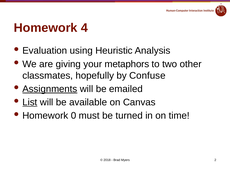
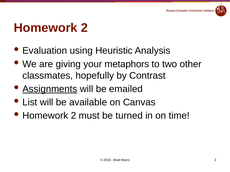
4 at (84, 28): 4 -> 2
Confuse: Confuse -> Contrast
List underline: present -> none
0 at (74, 116): 0 -> 2
